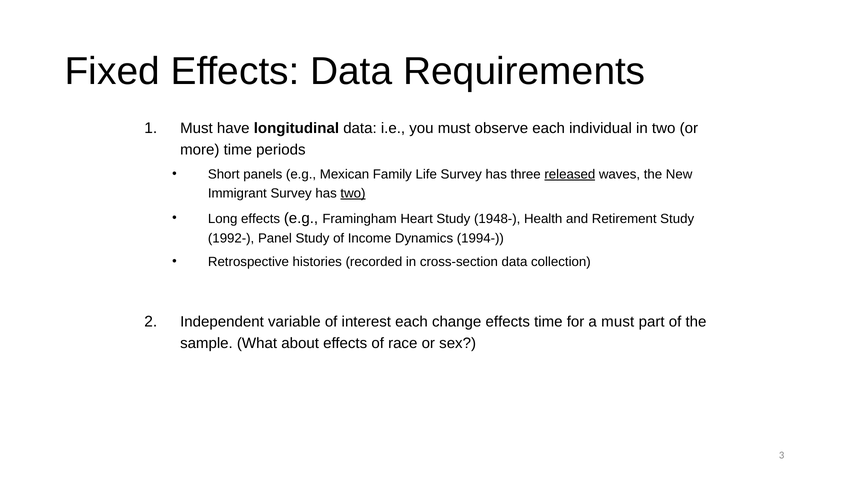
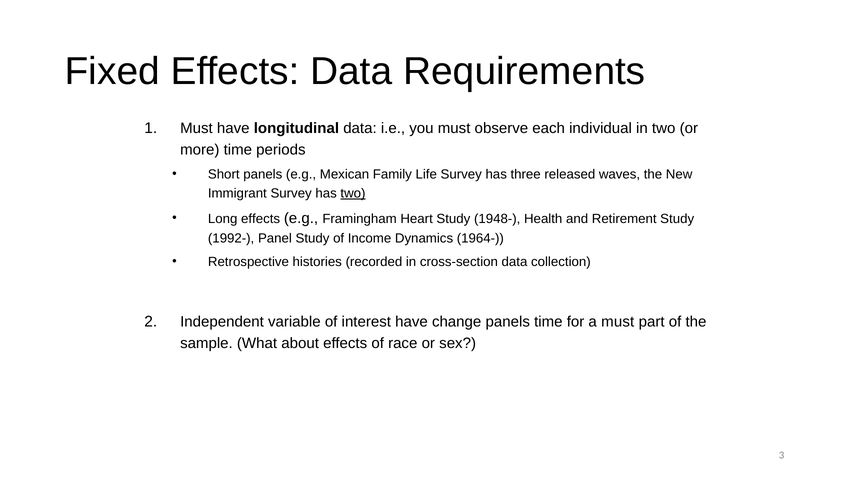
released underline: present -> none
1994-: 1994- -> 1964-
interest each: each -> have
change effects: effects -> panels
